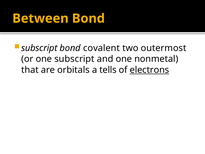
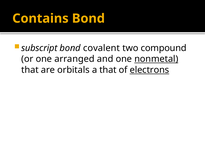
Between: Between -> Contains
outermost: outermost -> compound
one subscript: subscript -> arranged
nonmetal underline: none -> present
a tells: tells -> that
